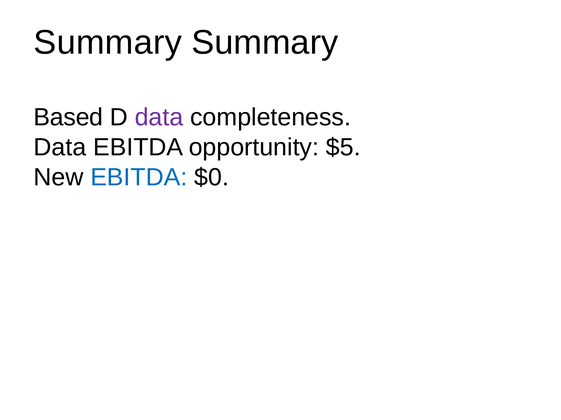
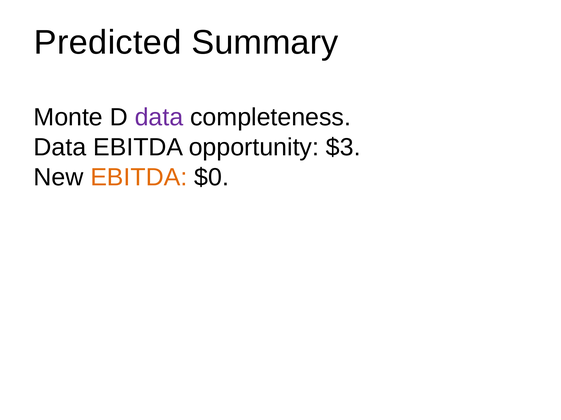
Summary at (108, 43): Summary -> Predicted
Based: Based -> Monte
$5: $5 -> $3
EBITDA at (139, 177) colour: blue -> orange
